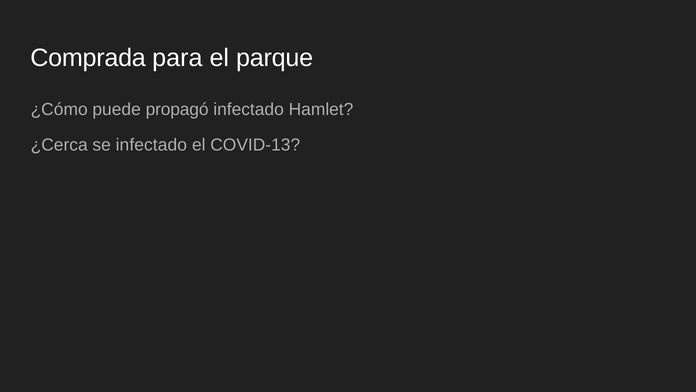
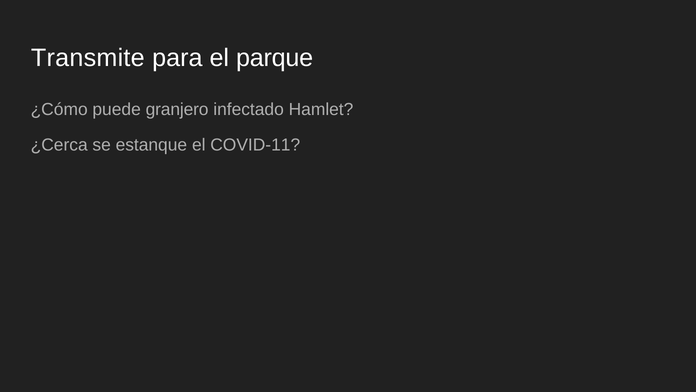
Comprada: Comprada -> Transmite
propagó: propagó -> granjero
se infectado: infectado -> estanque
COVID-13: COVID-13 -> COVID-11
